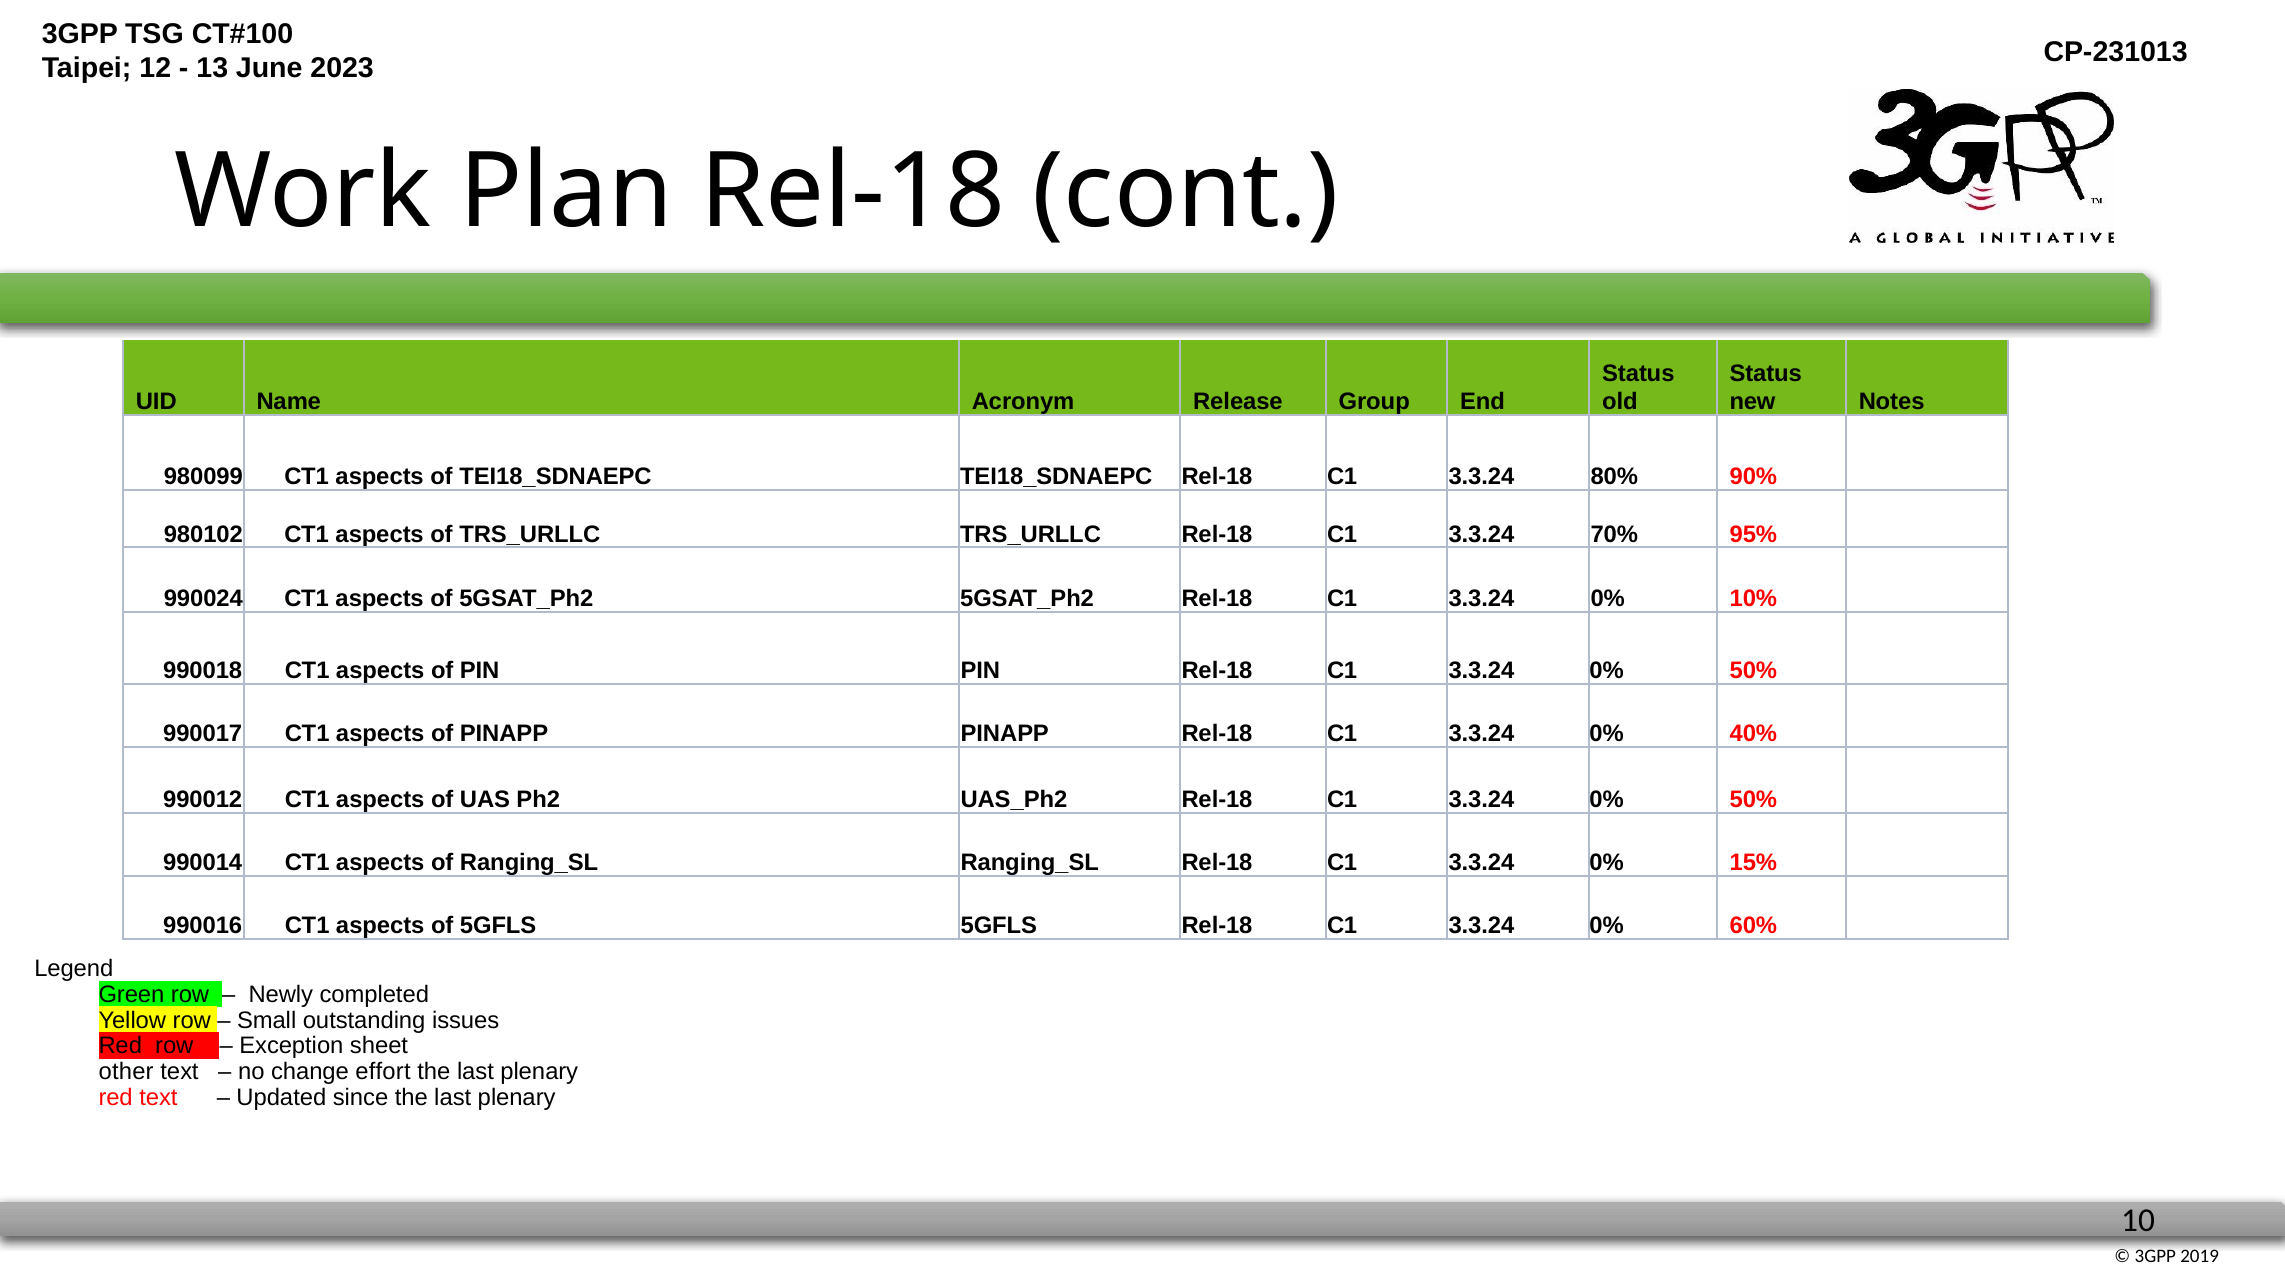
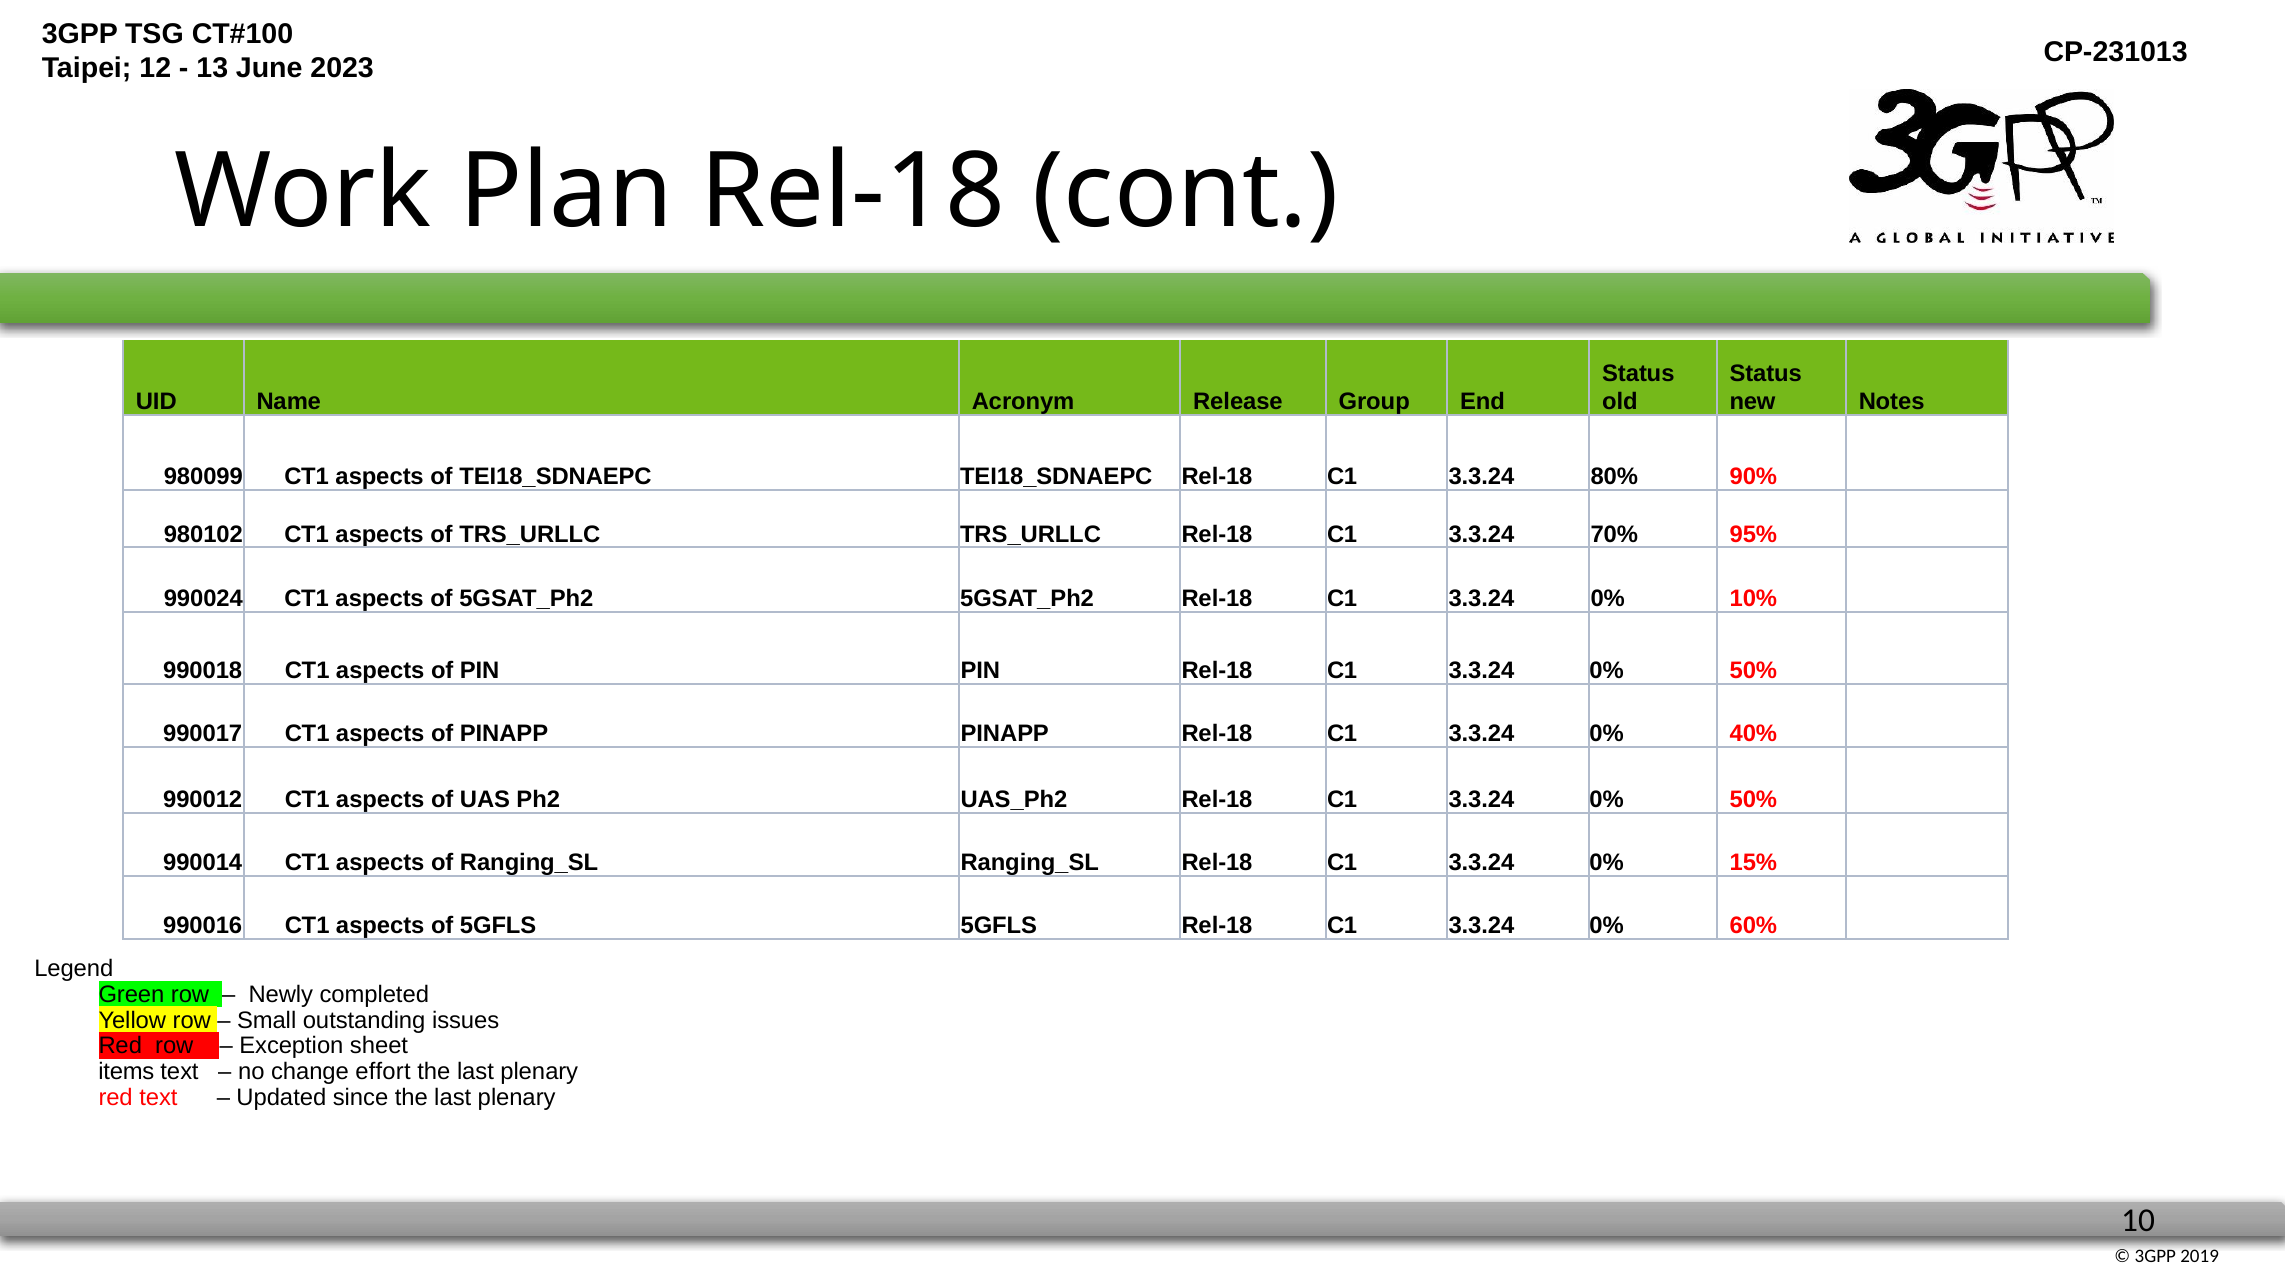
other: other -> items
